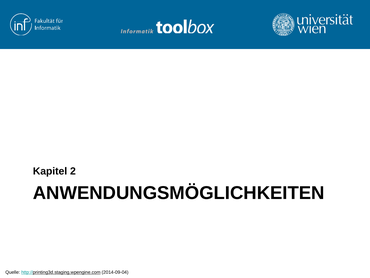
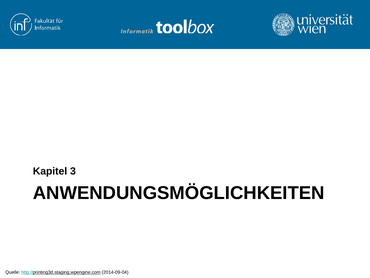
2: 2 -> 3
